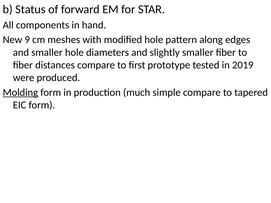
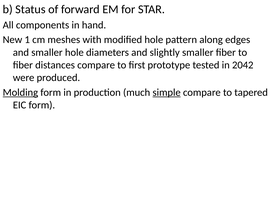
9: 9 -> 1
2019: 2019 -> 2042
simple underline: none -> present
